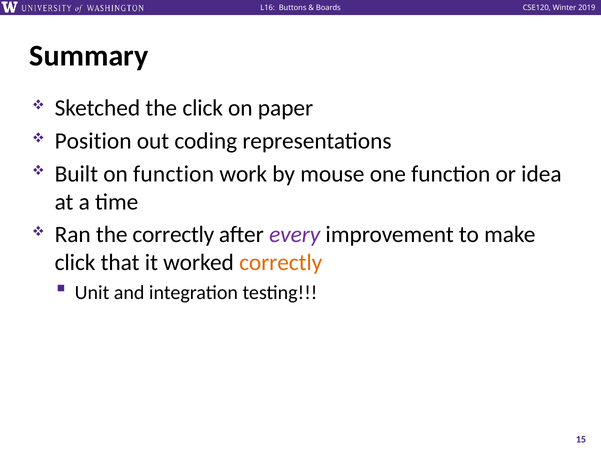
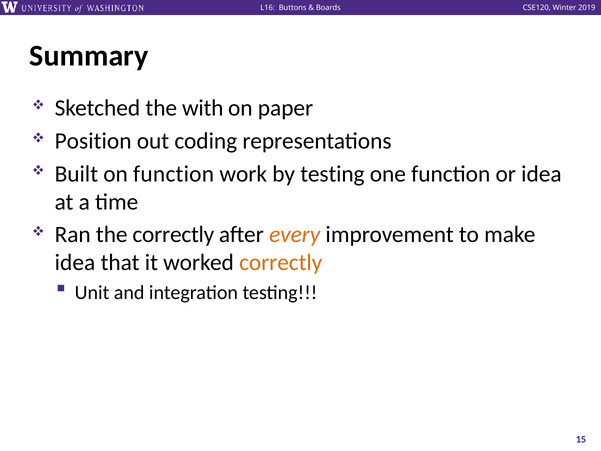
the click: click -> with
by mouse: mouse -> testing
every colour: purple -> orange
click at (75, 263): click -> idea
